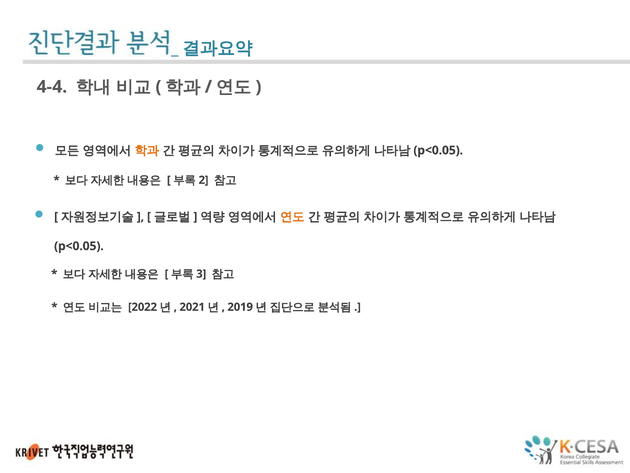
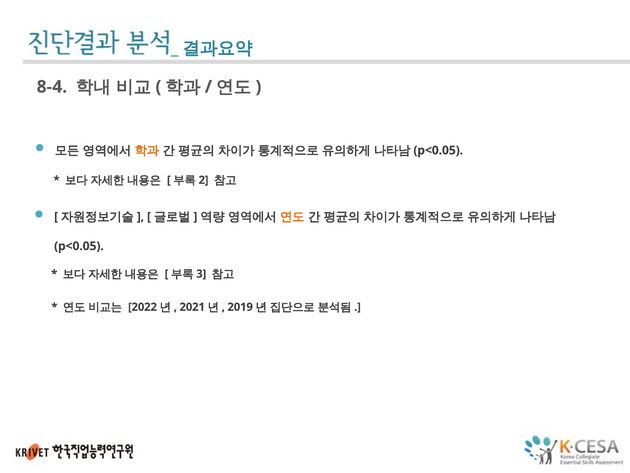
4-4: 4-4 -> 8-4
